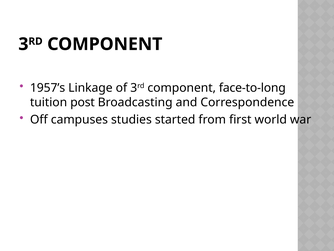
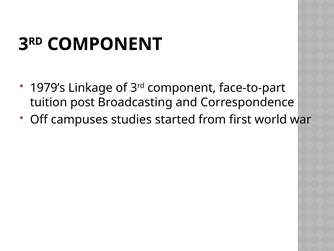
1957’s: 1957’s -> 1979’s
face-to-long: face-to-long -> face-to-part
